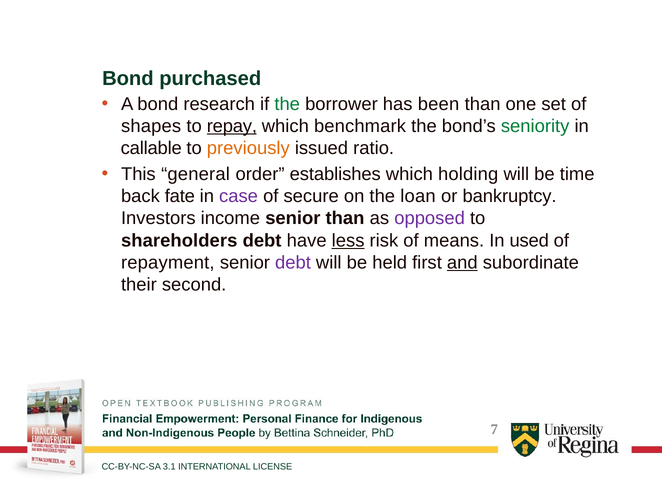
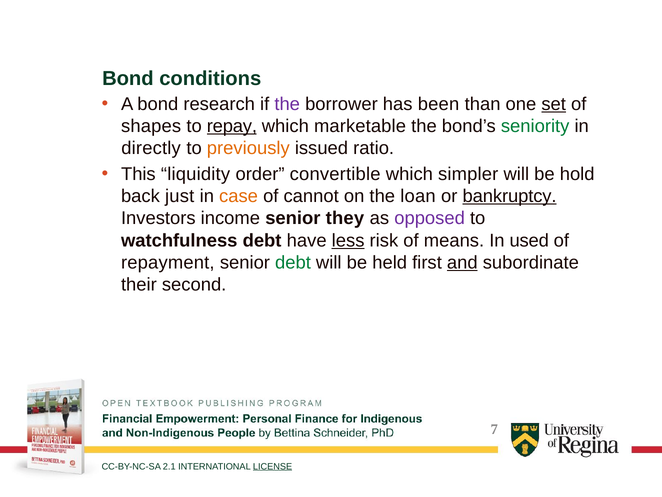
purchased: purchased -> conditions
the at (287, 104) colour: green -> purple
set underline: none -> present
benchmark: benchmark -> marketable
callable: callable -> directly
general: general -> liquidity
establishes: establishes -> convertible
holding: holding -> simpler
time: time -> hold
fate: fate -> just
case colour: purple -> orange
secure: secure -> cannot
bankruptcy underline: none -> present
senior than: than -> they
shareholders: shareholders -> watchfulness
debt at (293, 262) colour: purple -> green
3.1: 3.1 -> 2.1
LICENSE underline: none -> present
